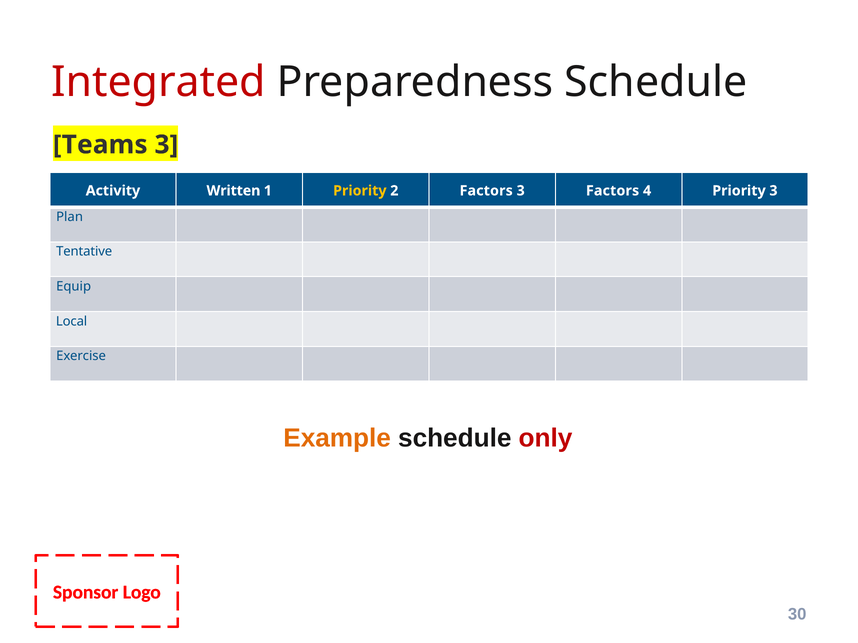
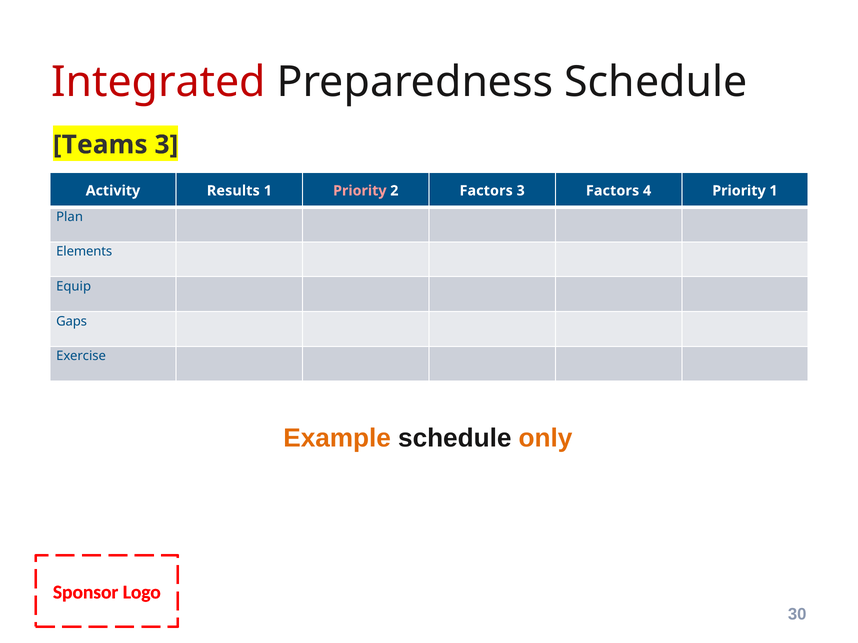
Written: Written -> Results
Priority at (360, 191) colour: yellow -> pink
Priority 3: 3 -> 1
Tentative: Tentative -> Elements
Local: Local -> Gaps
only colour: red -> orange
